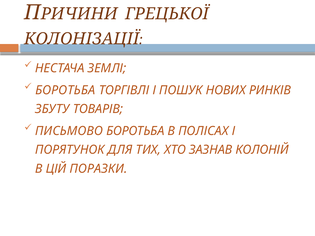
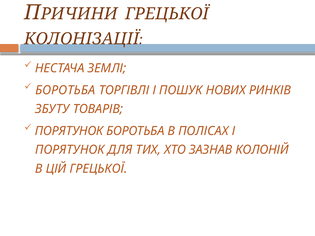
ПИСЬМОВО at (69, 131): ПИСЬМОВО -> ПОРЯТУНОК
ЦІЙ ПОРАЗКИ: ПОРАЗКИ -> ГРЕЦЬКОЇ
